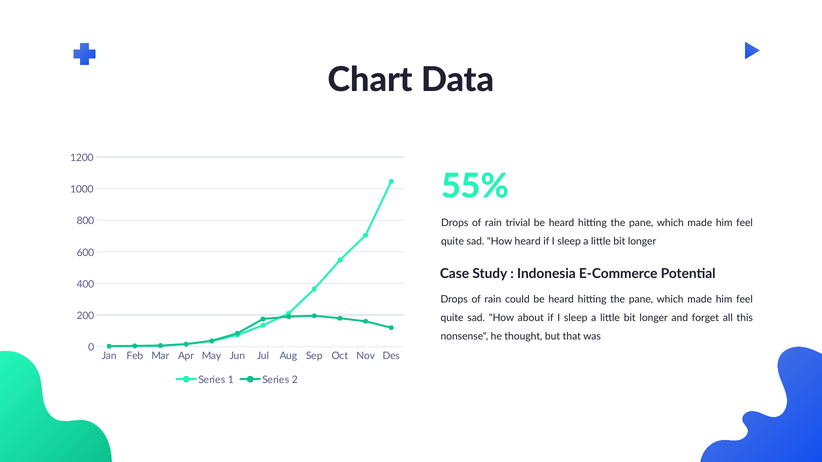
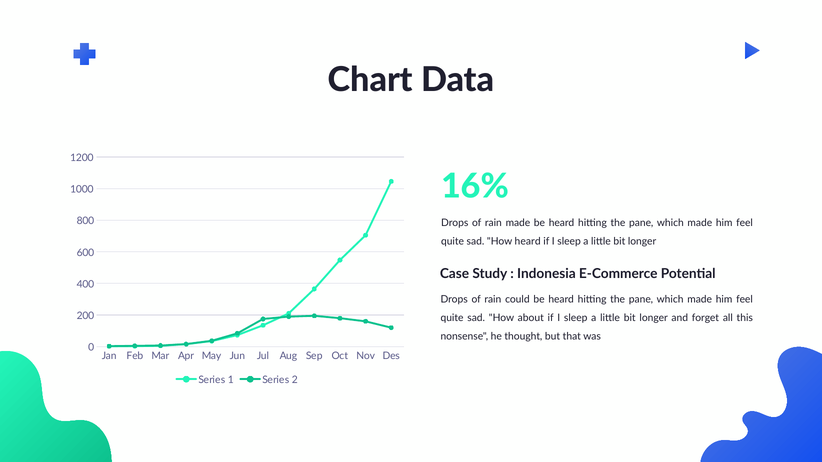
55%: 55% -> 16%
rain trivial: trivial -> made
